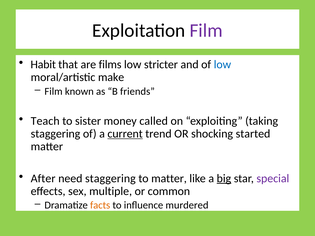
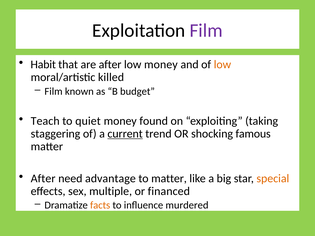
are films: films -> after
low stricter: stricter -> money
low at (222, 65) colour: blue -> orange
make: make -> killed
friends: friends -> budget
sister: sister -> quiet
called: called -> found
started: started -> famous
need staggering: staggering -> advantage
big underline: present -> none
special colour: purple -> orange
common: common -> financed
